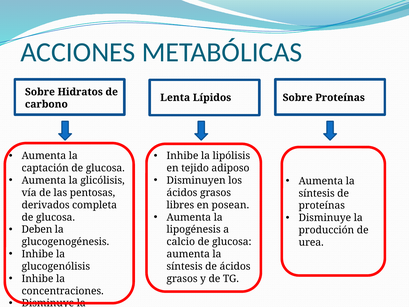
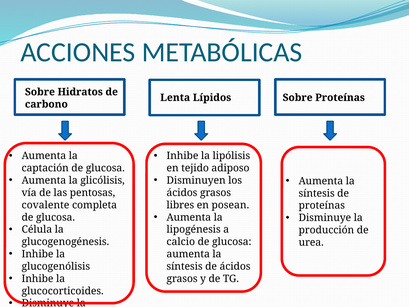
derivados: derivados -> covalente
Deben: Deben -> Célula
concentraciones: concentraciones -> glucocorticoides
